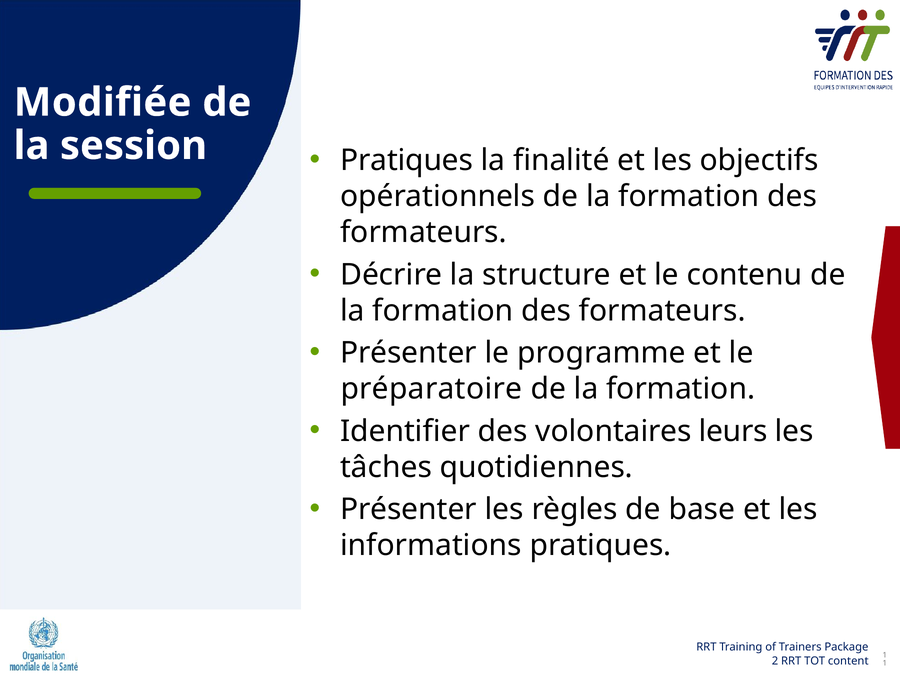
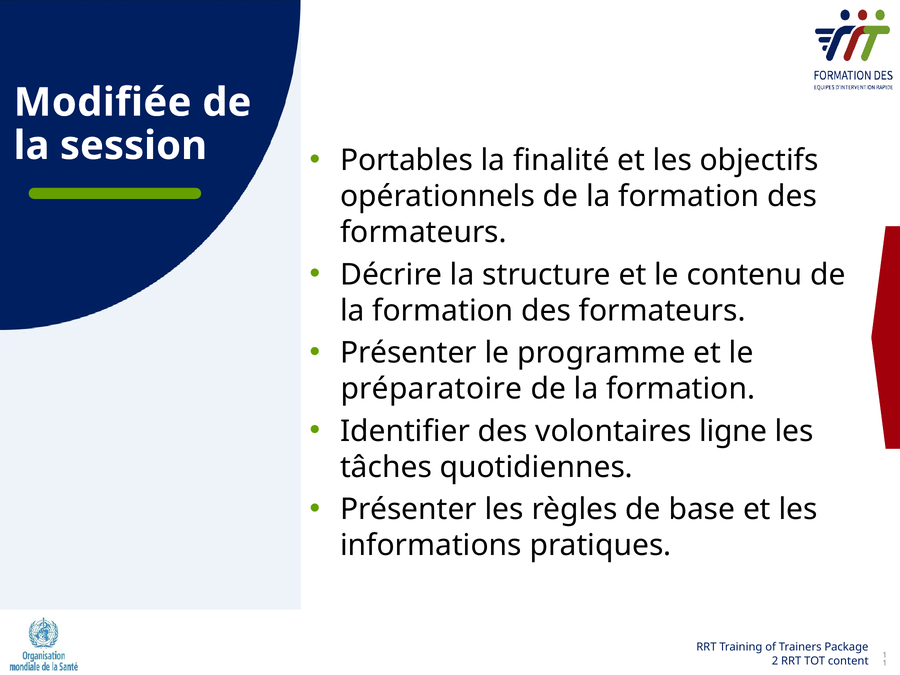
Pratiques at (407, 160): Pratiques -> Portables
leurs: leurs -> ligne
